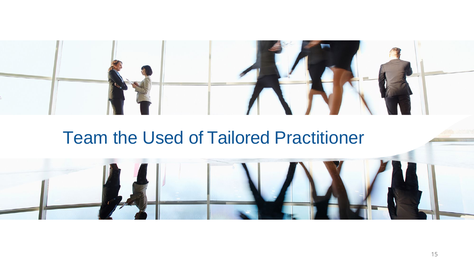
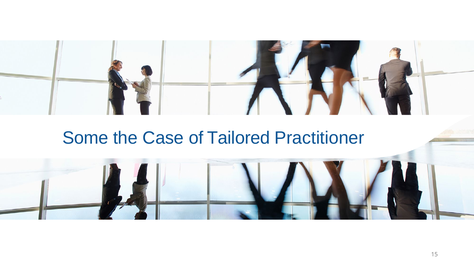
Team: Team -> Some
Used: Used -> Case
